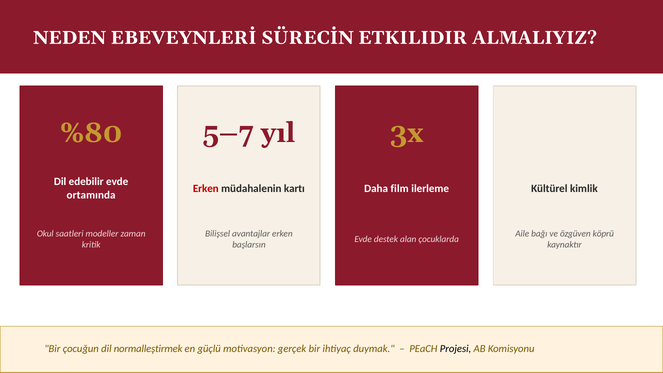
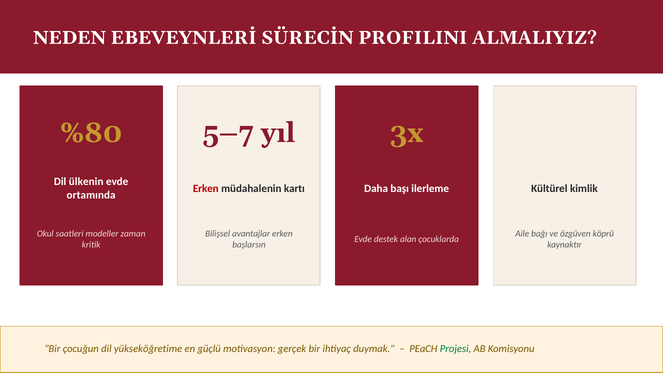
ETKILIDIR: ETKILIDIR -> PROFILINI
edebilir: edebilir -> ülkenin
film: film -> başı
normalleştirmek: normalleştirmek -> yükseköğretime
Projesi colour: black -> green
